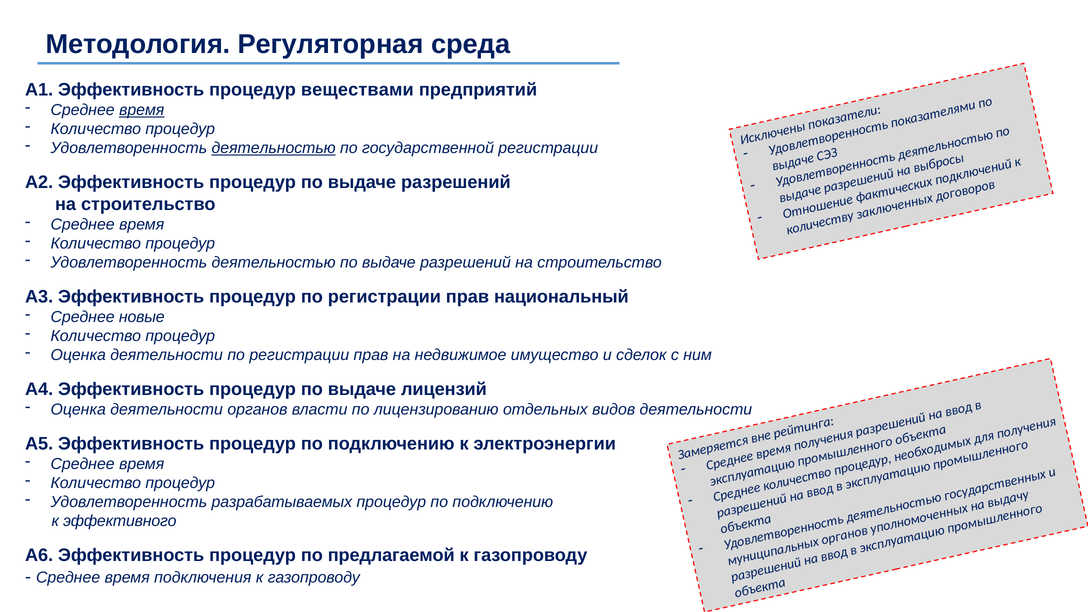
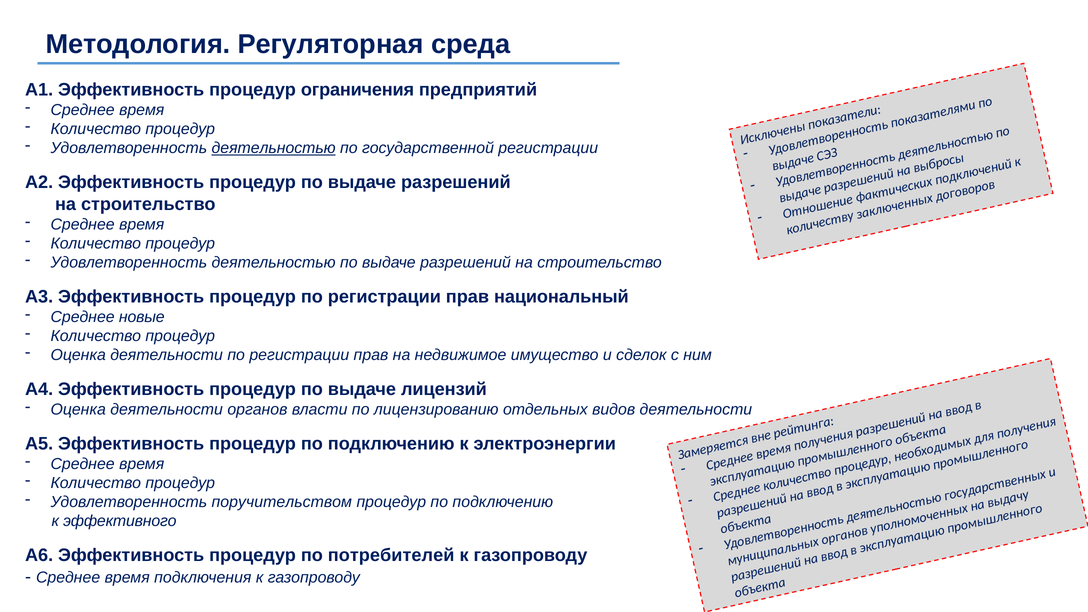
веществами: веществами -> ограничения
время at (142, 110) underline: present -> none
разрабатываемых: разрабатываемых -> поручительством
предлагаемой: предлагаемой -> потребителей
